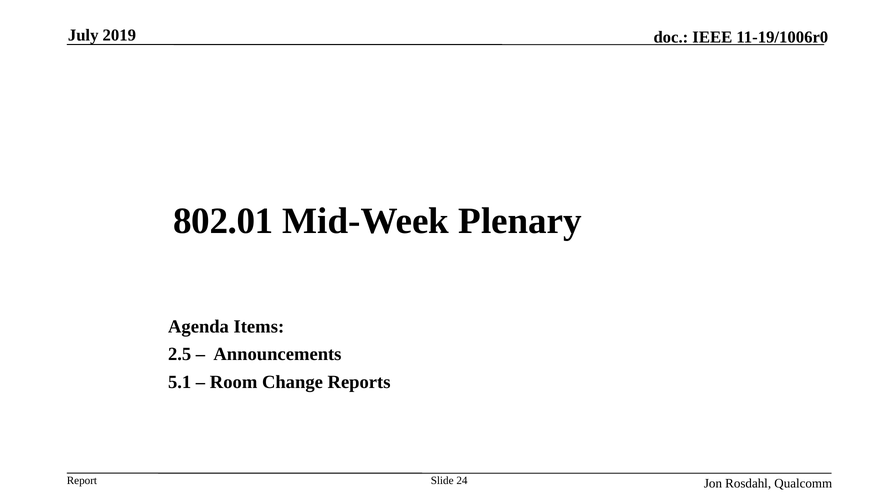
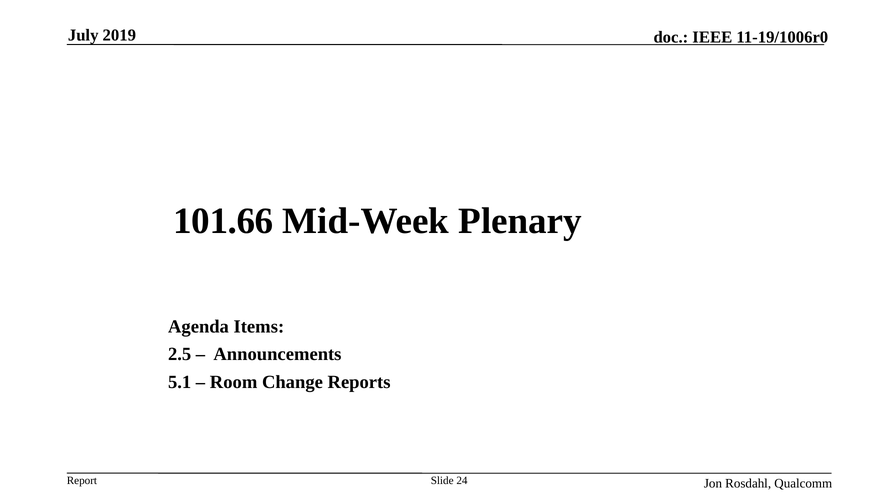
802.01: 802.01 -> 101.66
